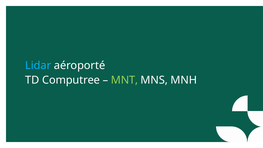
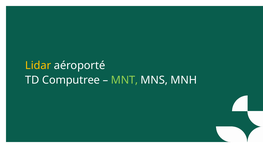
Lidar colour: light blue -> yellow
